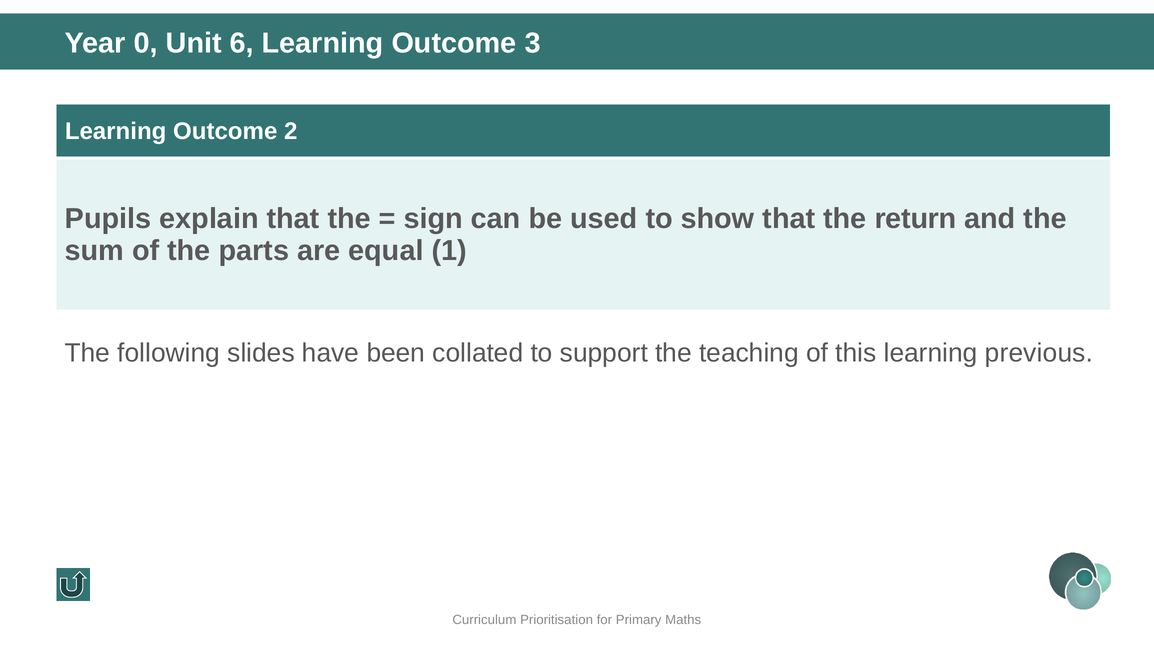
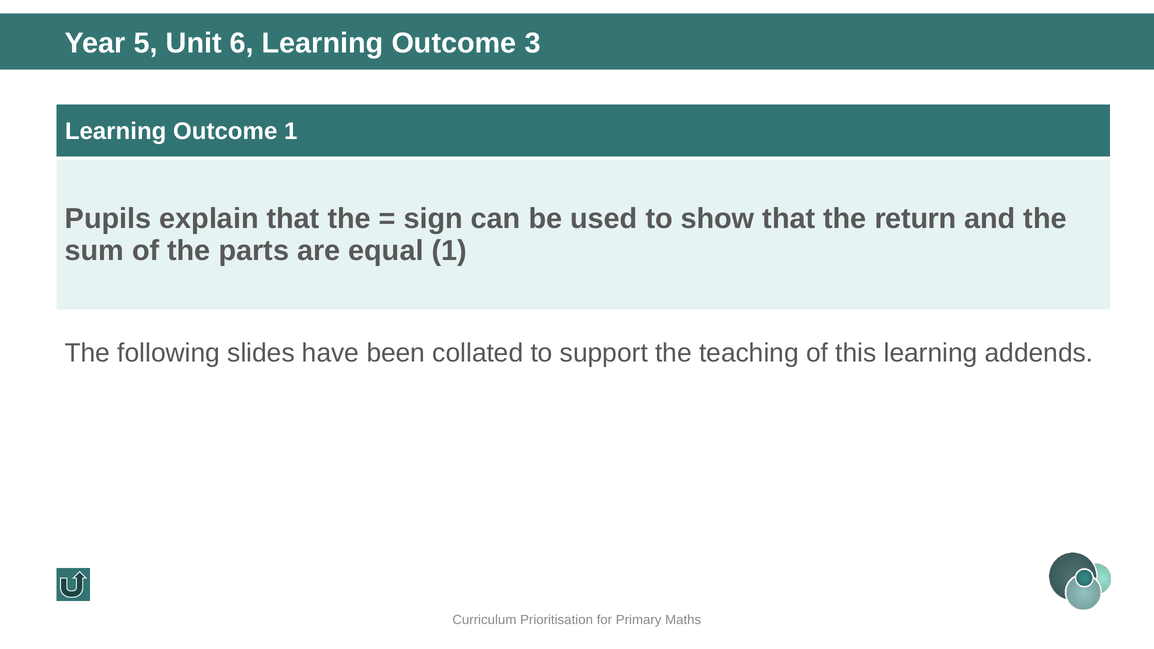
0: 0 -> 5
Outcome 2: 2 -> 1
previous: previous -> addends
